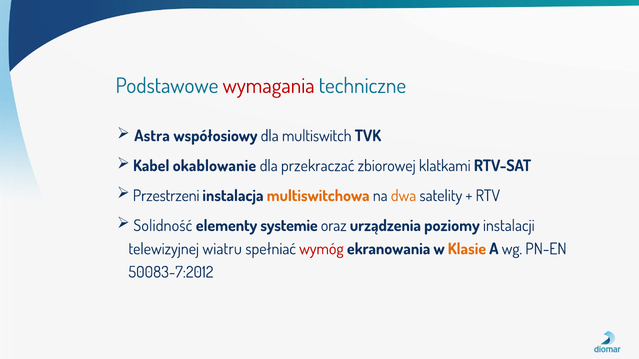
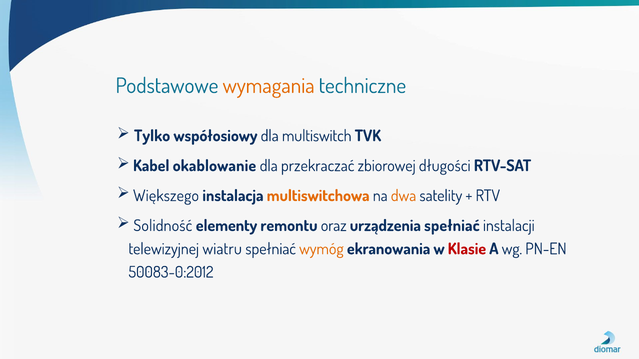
wymagania colour: red -> orange
Astra: Astra -> Tylko
klatkami: klatkami -> długości
Przestrzeni: Przestrzeni -> Większego
systemie: systemie -> remontu
urządzenia poziomy: poziomy -> spełniać
wymóg colour: red -> orange
Klasie colour: orange -> red
50083-7:2012: 50083-7:2012 -> 50083-0:2012
